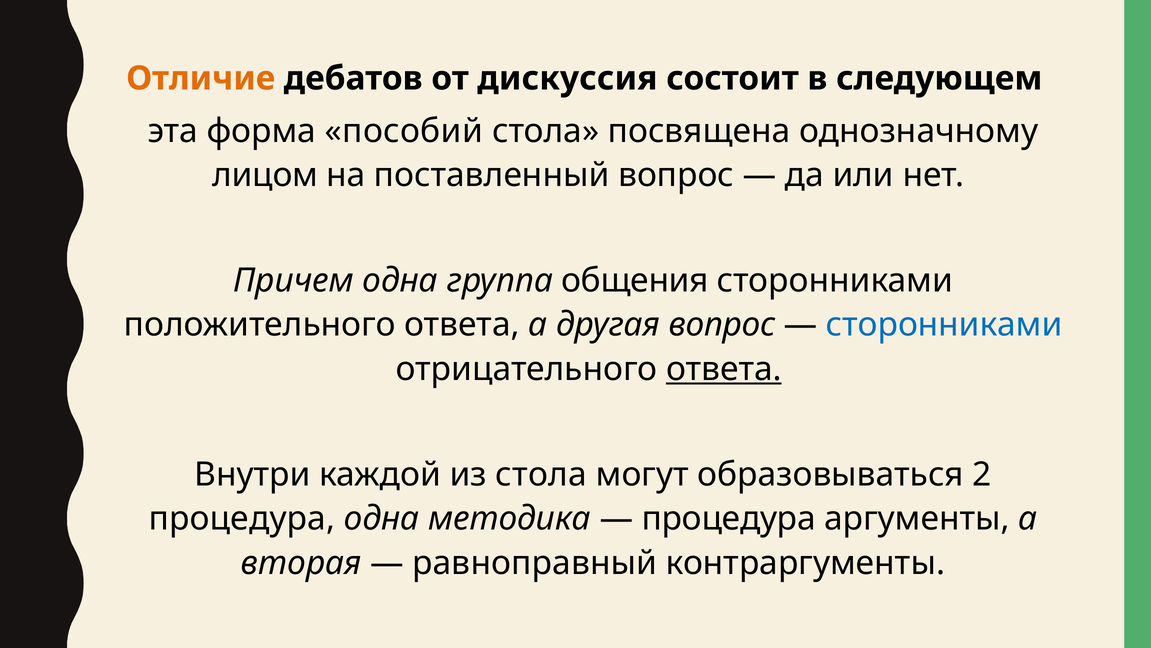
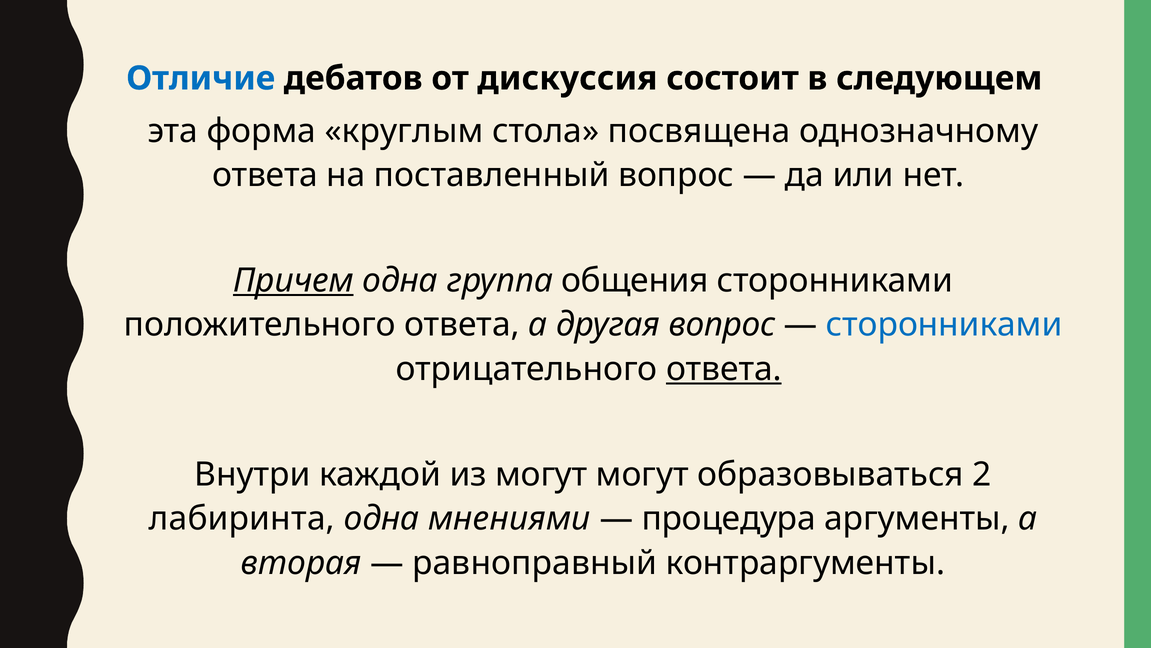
Отличие colour: orange -> blue
пособий: пособий -> круглым
лицом at (265, 175): лицом -> ответа
Причем underline: none -> present
из стола: стола -> могут
процедура at (242, 518): процедура -> лабиринта
методика: методика -> мнениями
